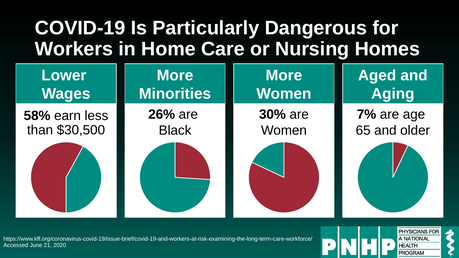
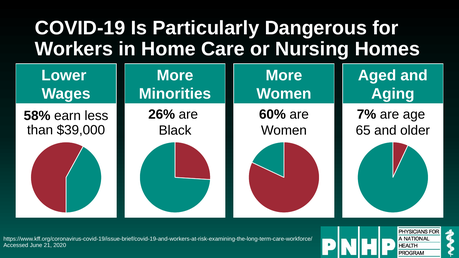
30%: 30% -> 60%
$30,500: $30,500 -> $39,000
